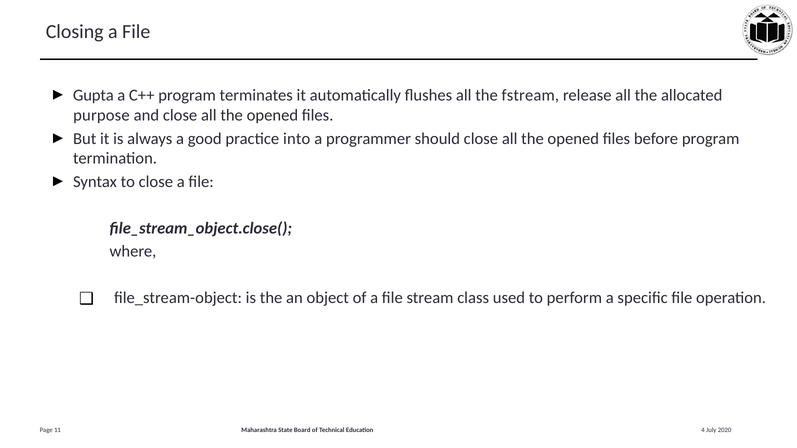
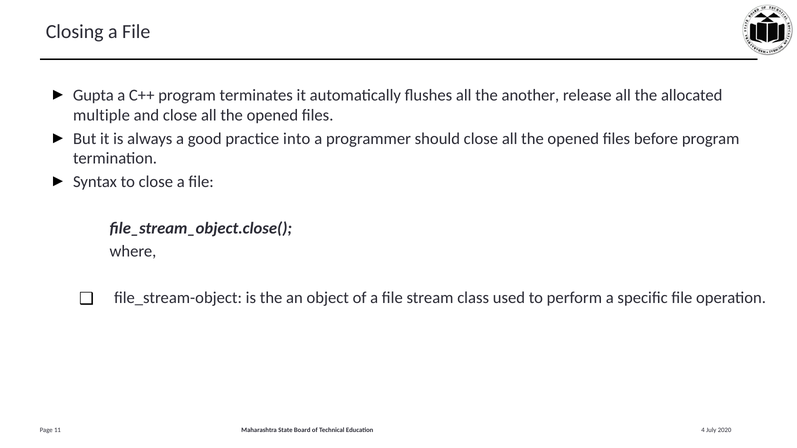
fstream: fstream -> another
purpose: purpose -> multiple
